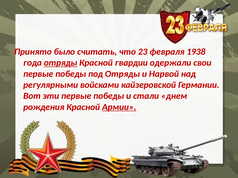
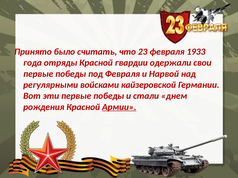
1938: 1938 -> 1933
отряды at (61, 63) underline: present -> none
под Отряды: Отряды -> Февраля
